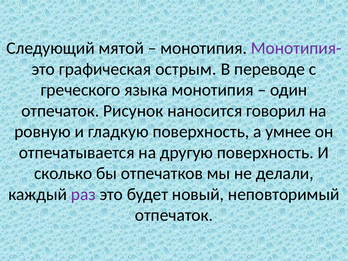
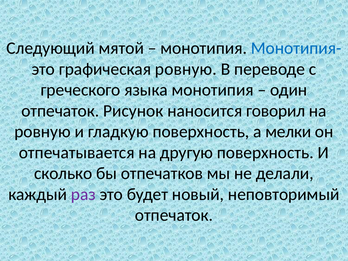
Монотипия- colour: purple -> blue
графическая острым: острым -> ровную
умнее: умнее -> мелки
